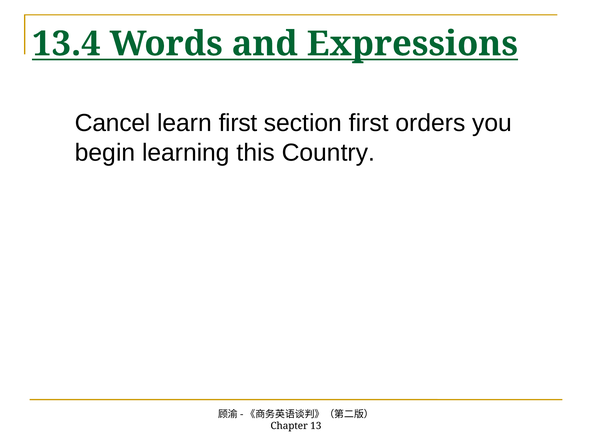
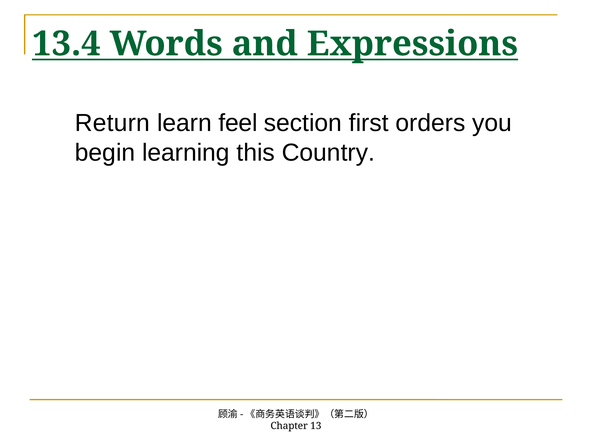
Cancel: Cancel -> Return
learn first: first -> feel
